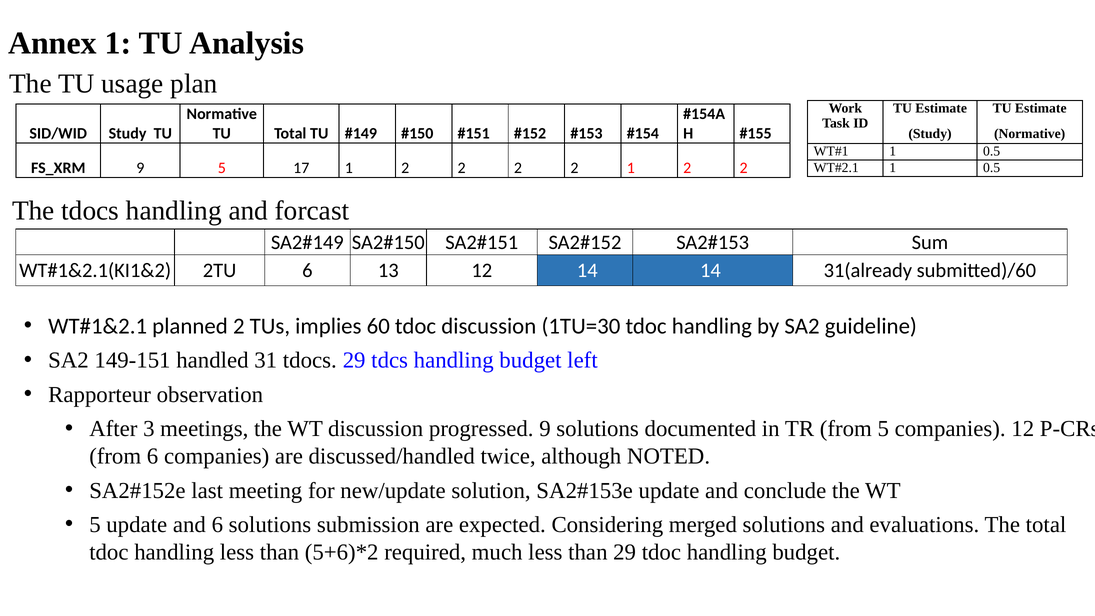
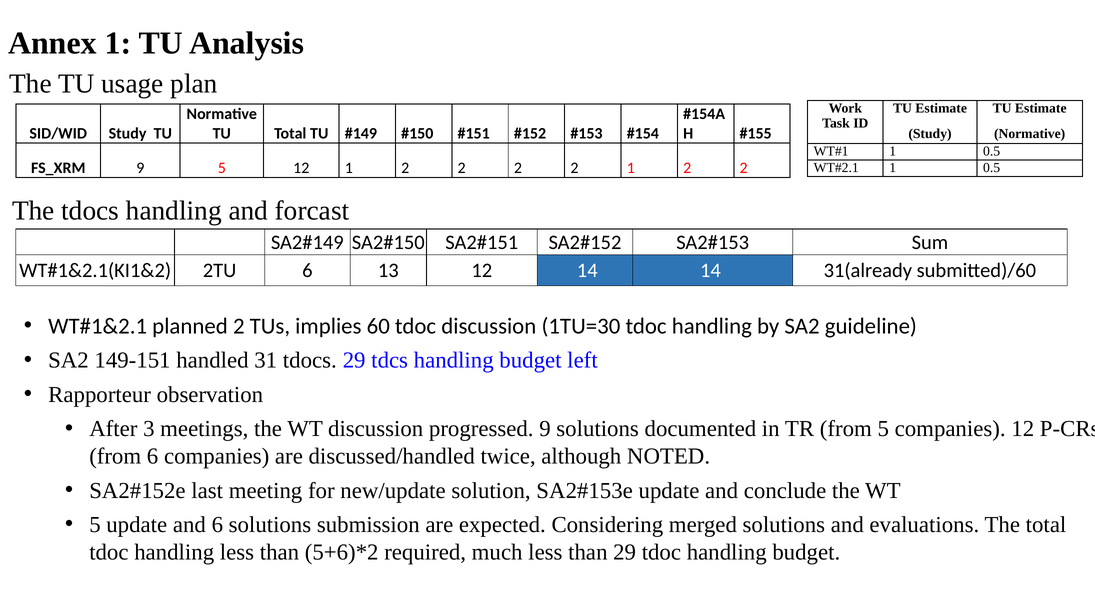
5 17: 17 -> 12
